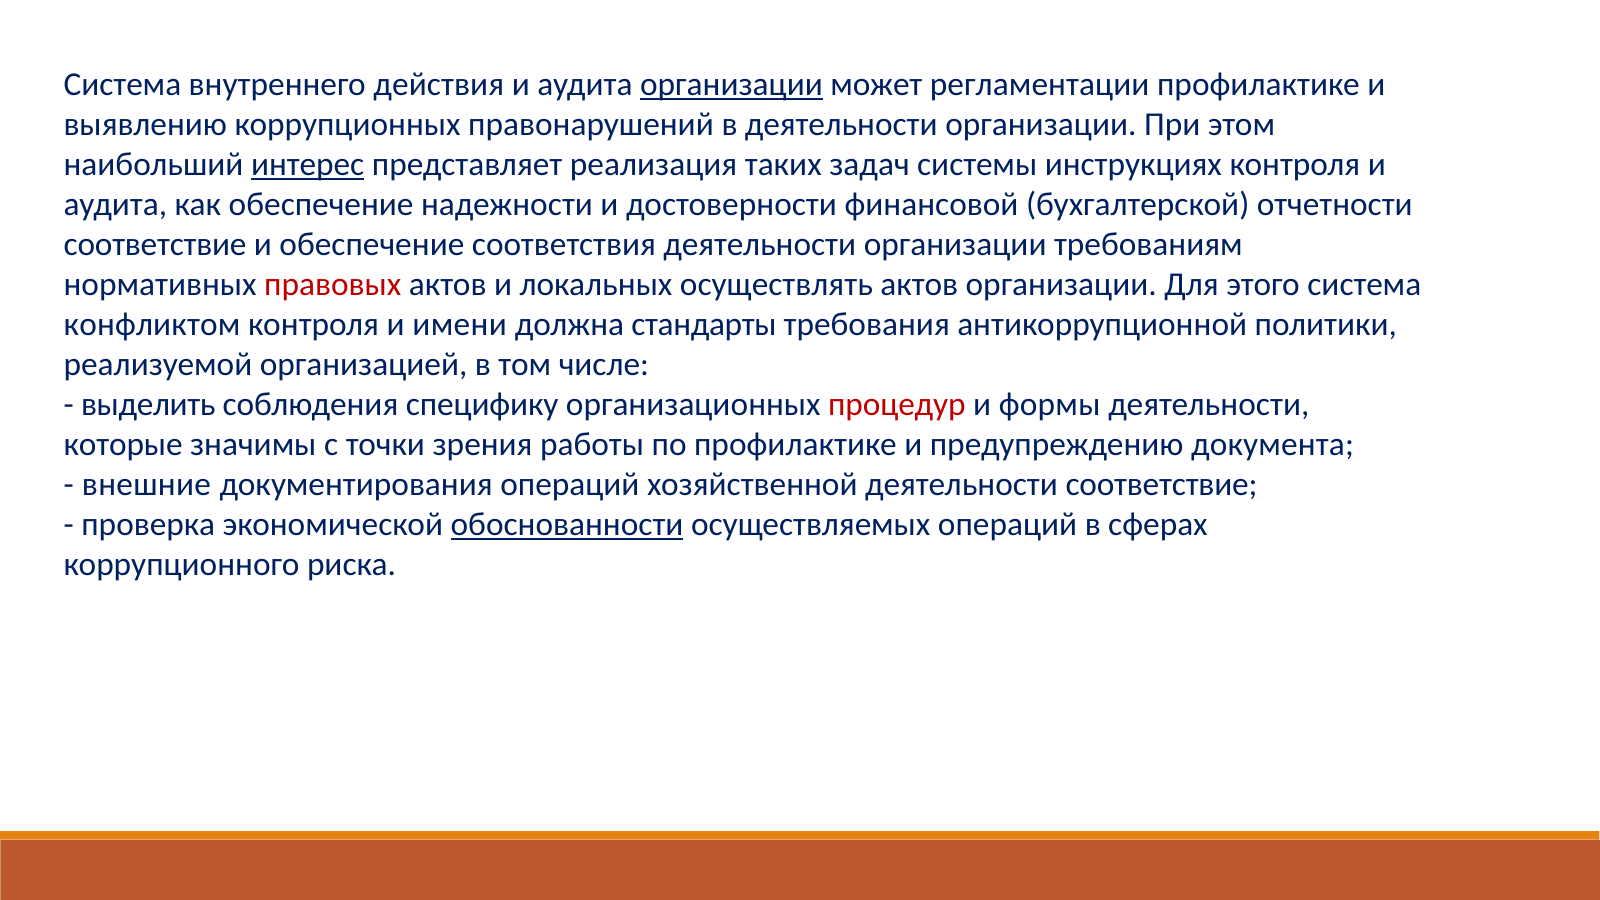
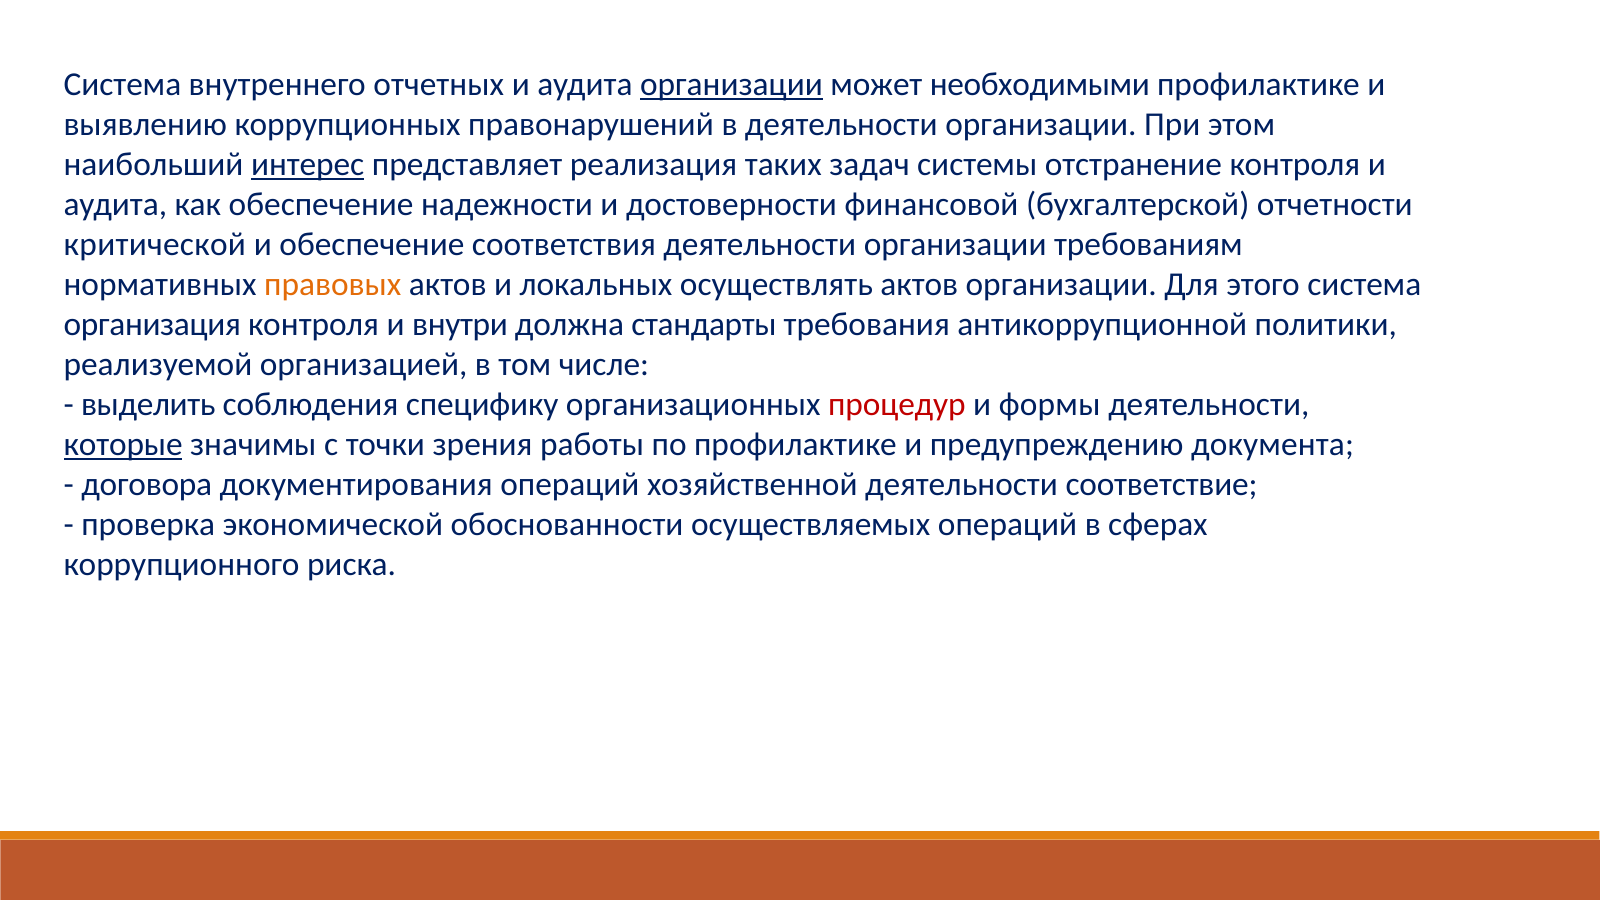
действия: действия -> отчетных
регламентации: регламентации -> необходимыми
инструкциях: инструкциях -> отстранение
соответствие at (155, 244): соответствие -> критической
правовых colour: red -> orange
конфликтом: конфликтом -> организация
имени: имени -> внутри
которые underline: none -> present
внешние: внешние -> договора
обоснованности underline: present -> none
